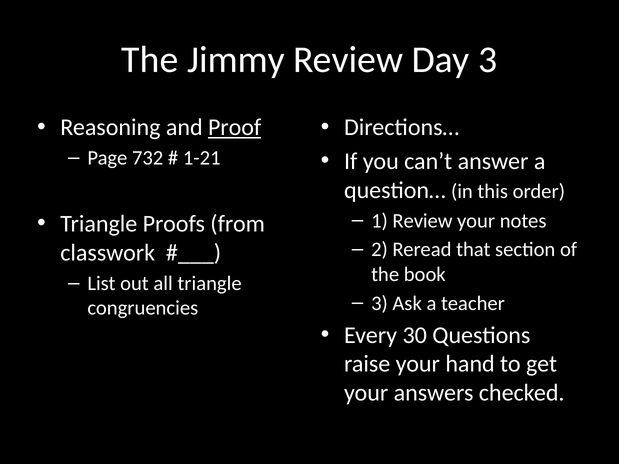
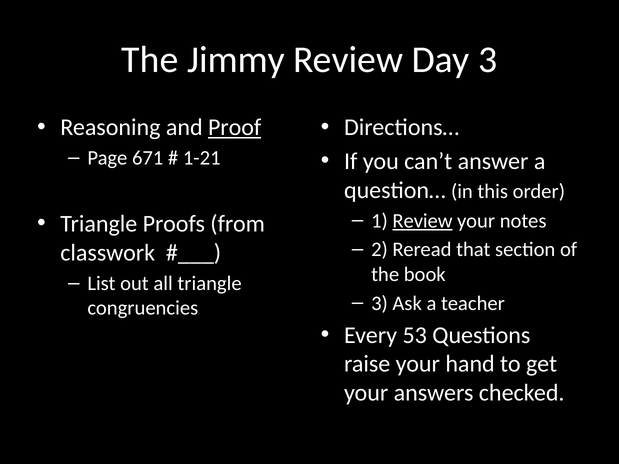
732: 732 -> 671
Review at (423, 221) underline: none -> present
30: 30 -> 53
